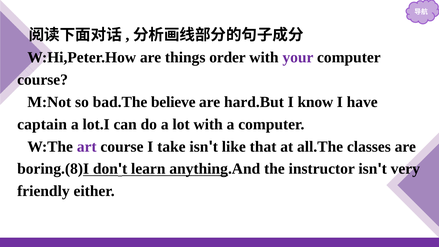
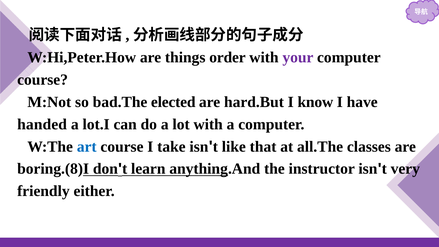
believe: believe -> elected
captain: captain -> handed
art colour: purple -> blue
